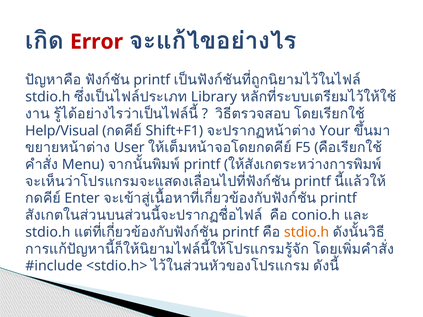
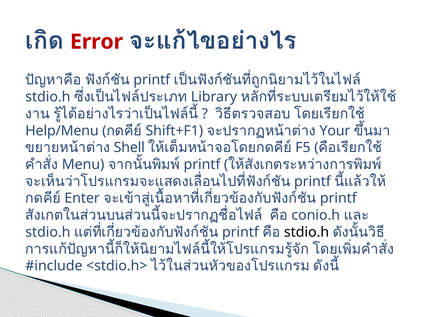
Help/Visual: Help/Visual -> Help/Menu
User: User -> Shell
stdio.h at (307, 232) colour: orange -> black
